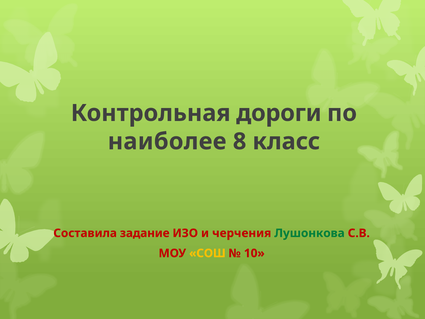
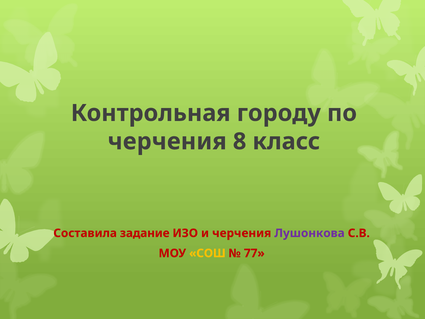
дороги: дороги -> городу
наиболее at (167, 141): наиболее -> черчения
Лушонкова colour: green -> purple
10: 10 -> 77
